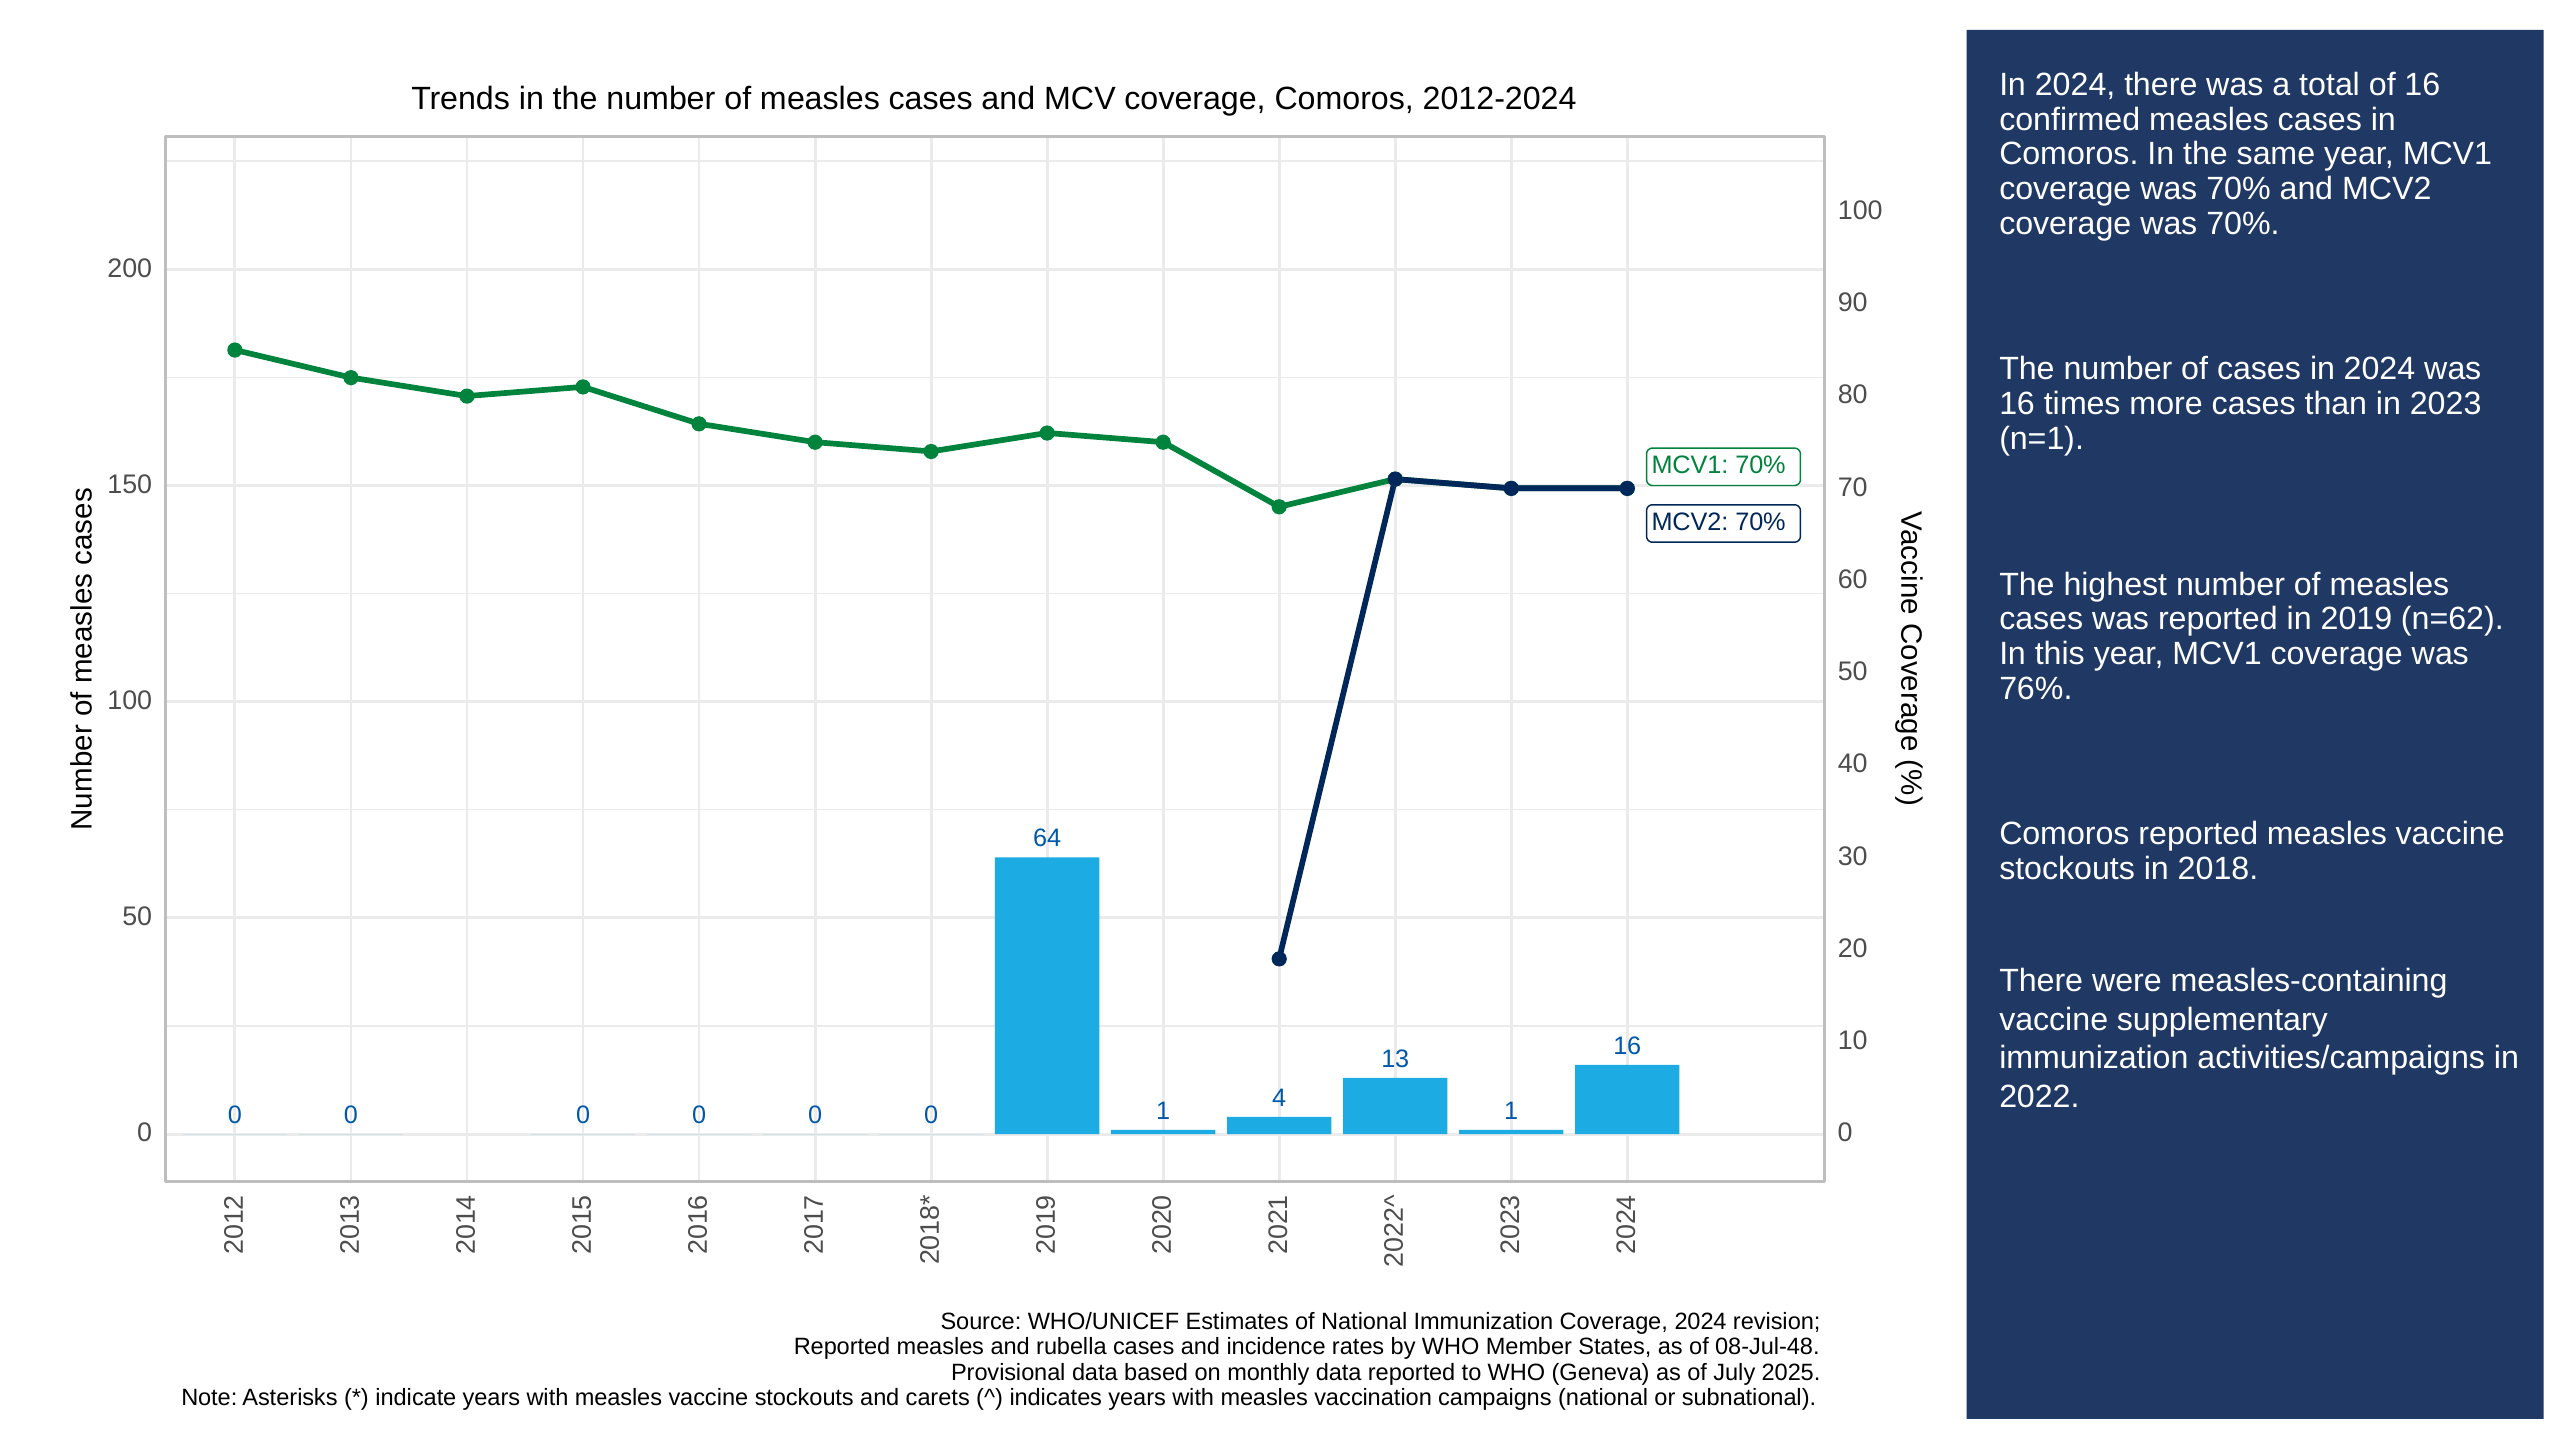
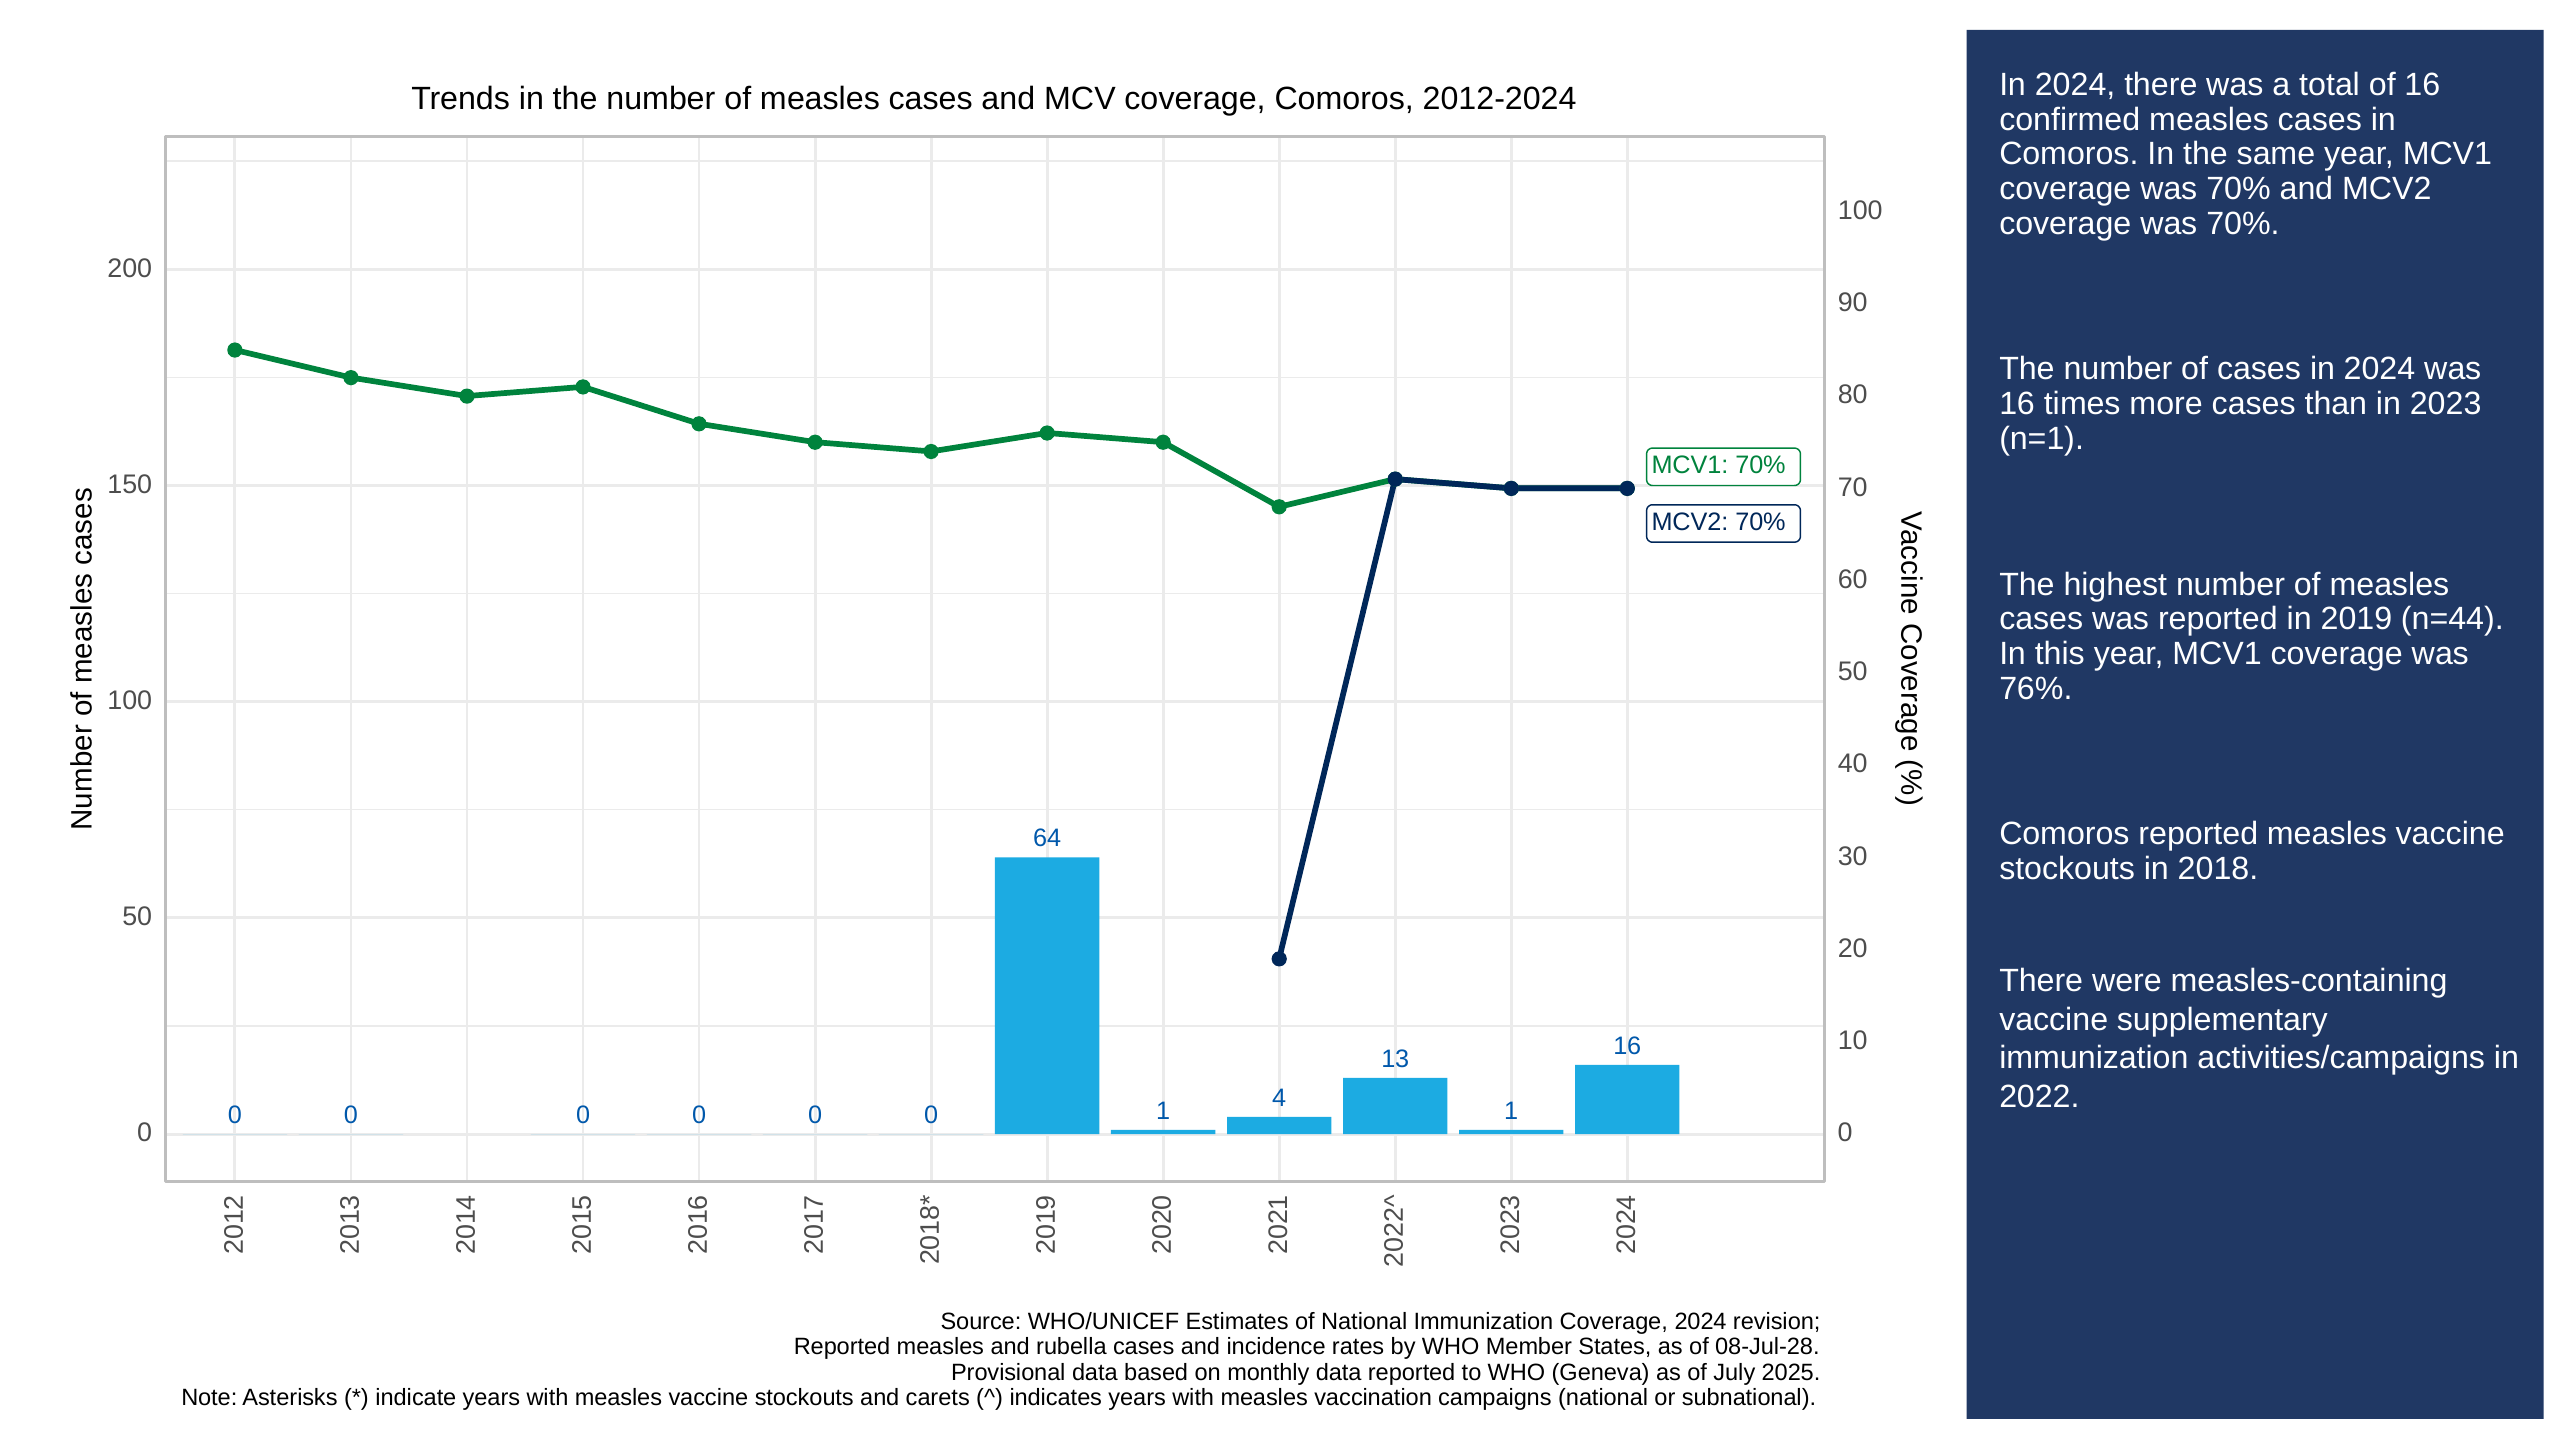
n=62: n=62 -> n=44
08-Jul-48: 08-Jul-48 -> 08-Jul-28
